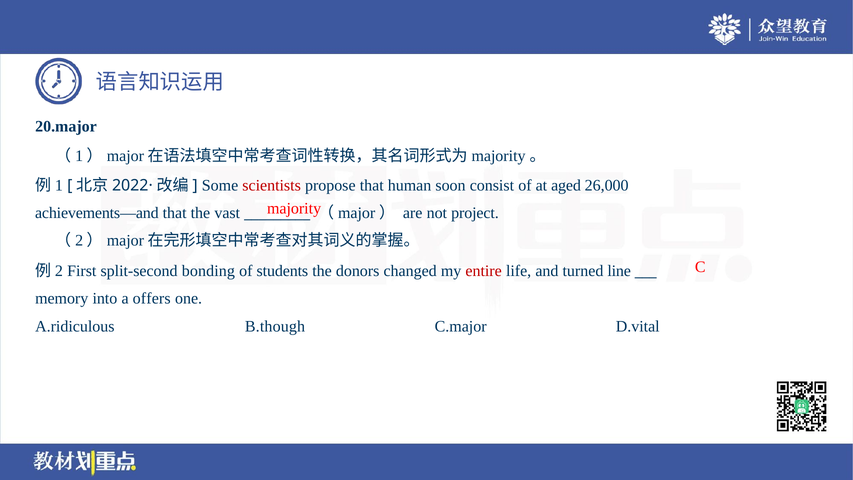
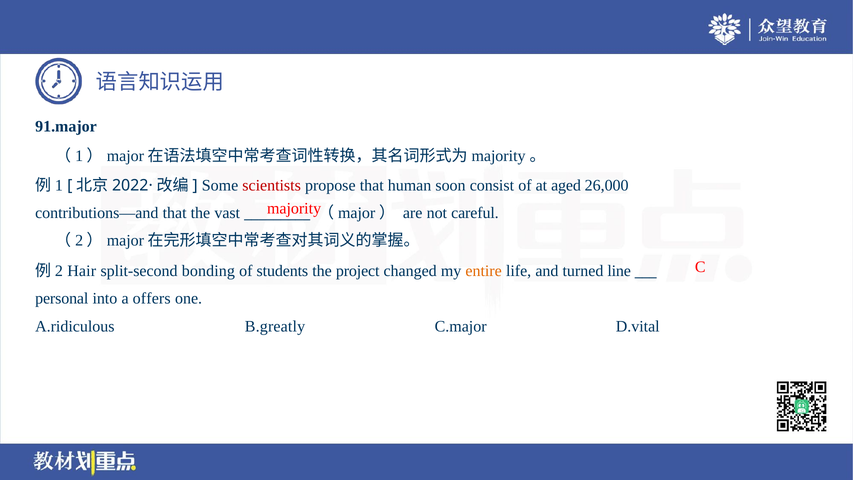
20.major: 20.major -> 91.major
achievements—and: achievements—and -> contributions—and
project: project -> careful
First: First -> Hair
donors: donors -> project
entire colour: red -> orange
memory: memory -> personal
B.though: B.though -> B.greatly
